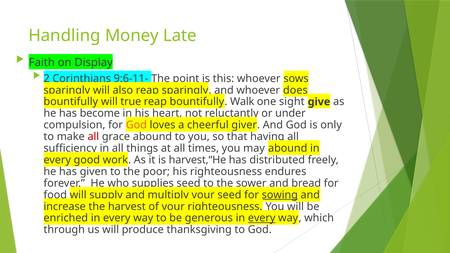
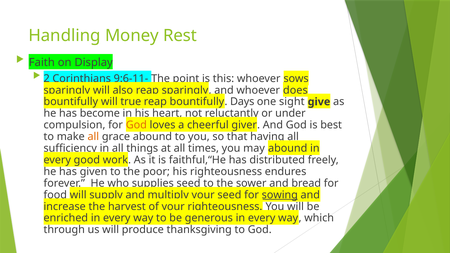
Late: Late -> Rest
Walk: Walk -> Days
only: only -> best
all at (93, 137) colour: red -> orange
harvest,“He: harvest,“He -> faithful,“He
every at (262, 218) underline: present -> none
